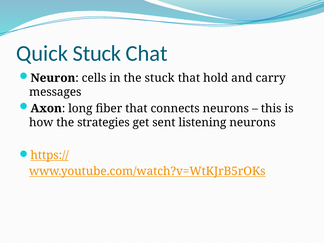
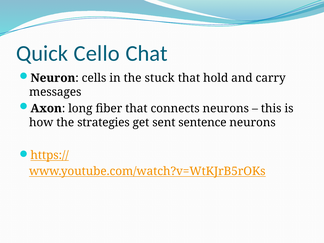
Quick Stuck: Stuck -> Cello
listening: listening -> sentence
